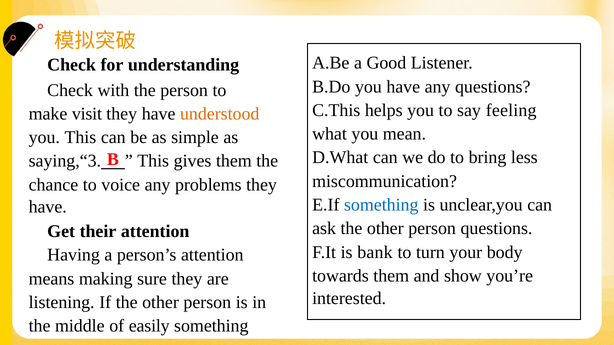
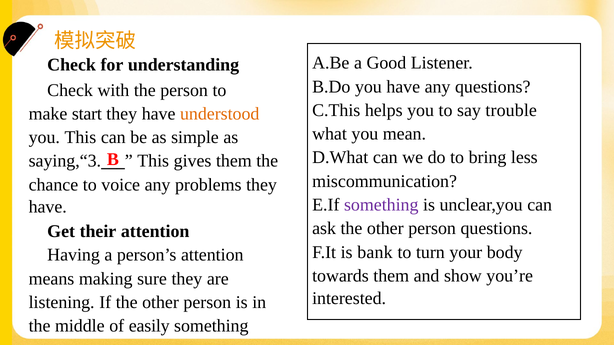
feeling: feeling -> trouble
visit: visit -> start
something at (381, 205) colour: blue -> purple
